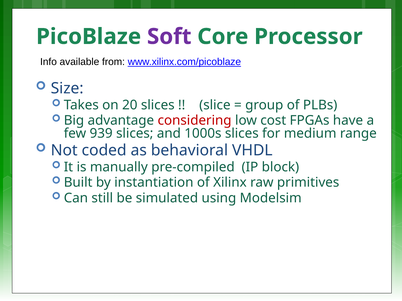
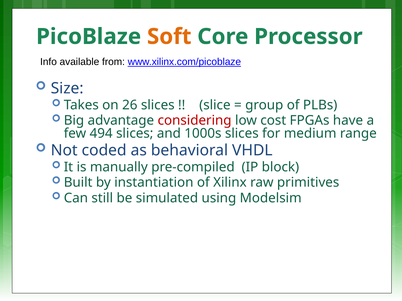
Soft colour: purple -> orange
20: 20 -> 26
939: 939 -> 494
